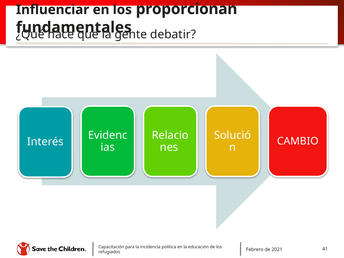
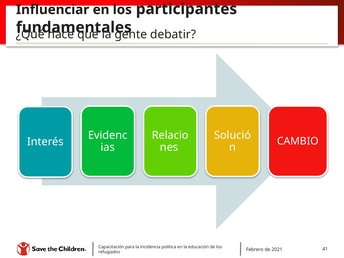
proporcionan: proporcionan -> participantes
